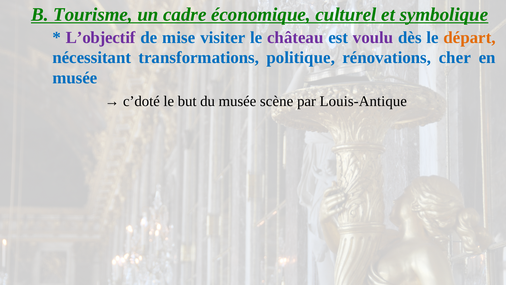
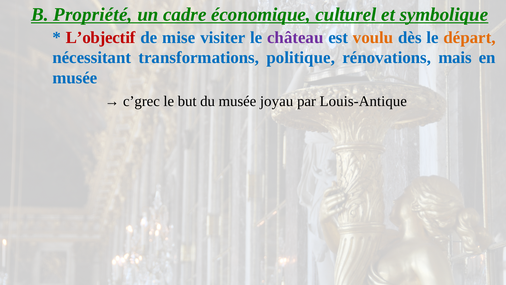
Tourisme: Tourisme -> Propriété
L’objectif colour: purple -> red
voulu colour: purple -> orange
cher: cher -> mais
c’doté: c’doté -> c’grec
scène: scène -> joyau
